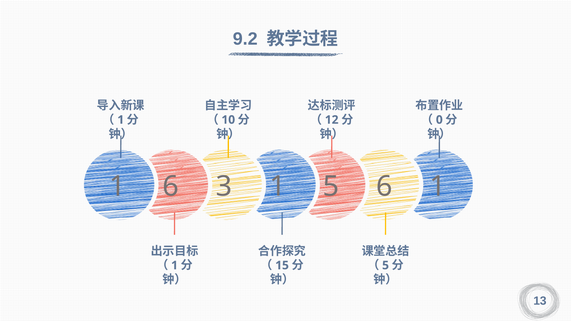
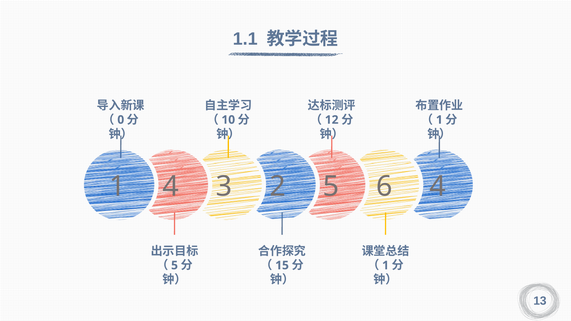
9.2: 9.2 -> 1.1
1 at (121, 120): 1 -> 0
0 at (439, 120): 0 -> 1
1 6: 6 -> 4
3 1: 1 -> 2
6 1: 1 -> 4
1 at (175, 266): 1 -> 5
5 at (386, 266): 5 -> 1
